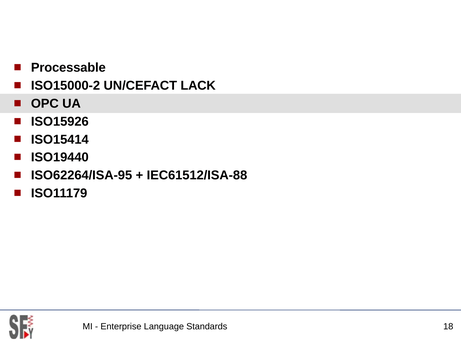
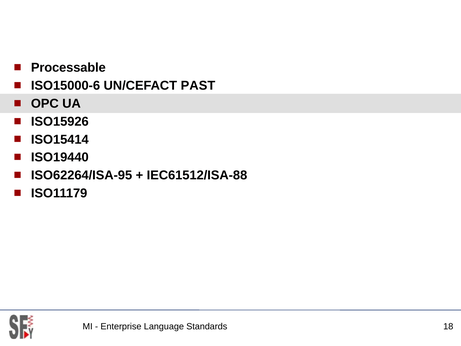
ISO15000-2: ISO15000-2 -> ISO15000-6
LACK: LACK -> PAST
